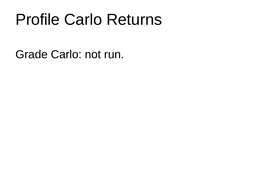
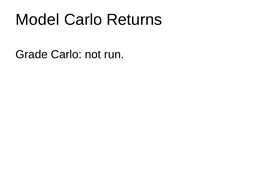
Profile: Profile -> Model
